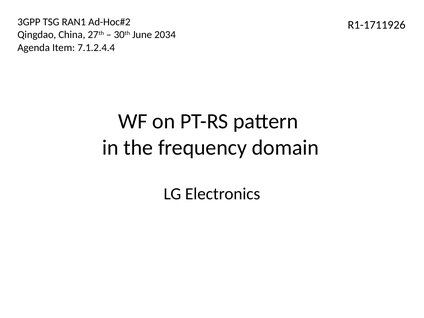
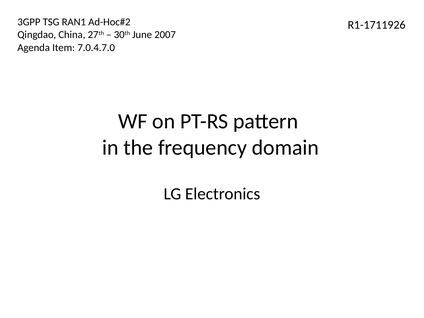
2034: 2034 -> 2007
7.1.2.4.4: 7.1.2.4.4 -> 7.0.4.7.0
